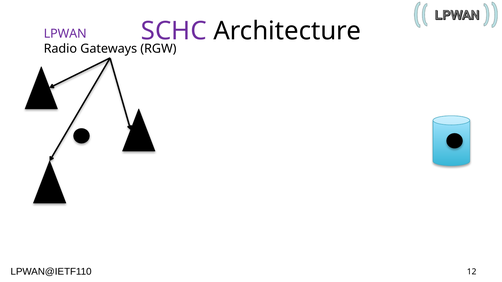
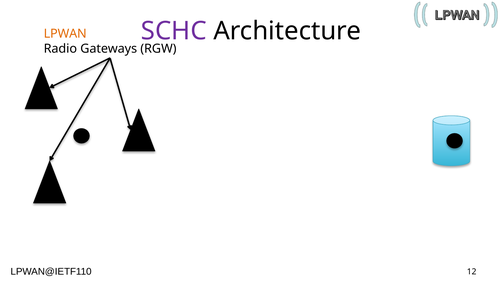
LPWAN colour: purple -> orange
